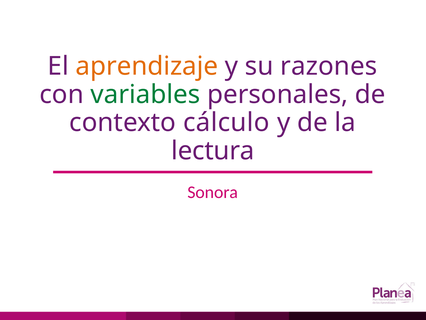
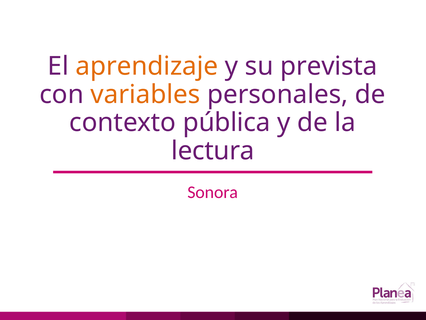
razones: razones -> prevista
variables colour: green -> orange
cálculo: cálculo -> pública
